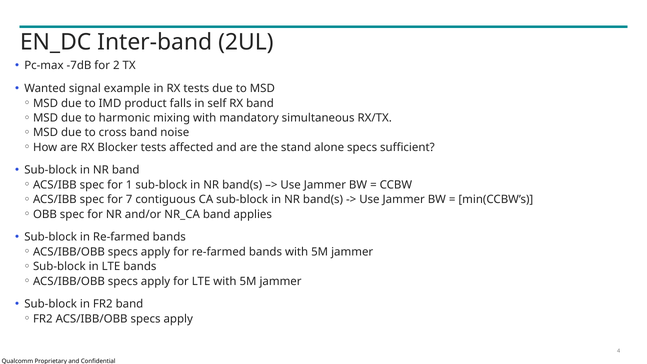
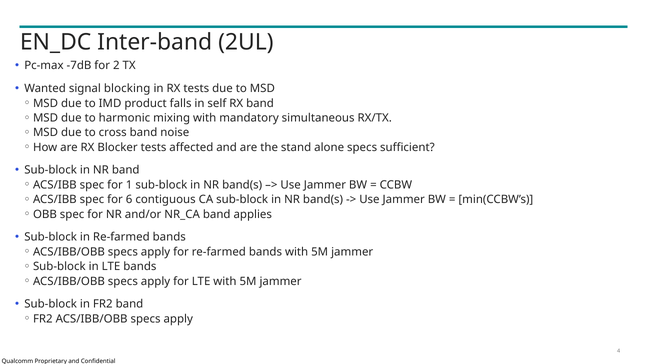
example: example -> blocking
7: 7 -> 6
